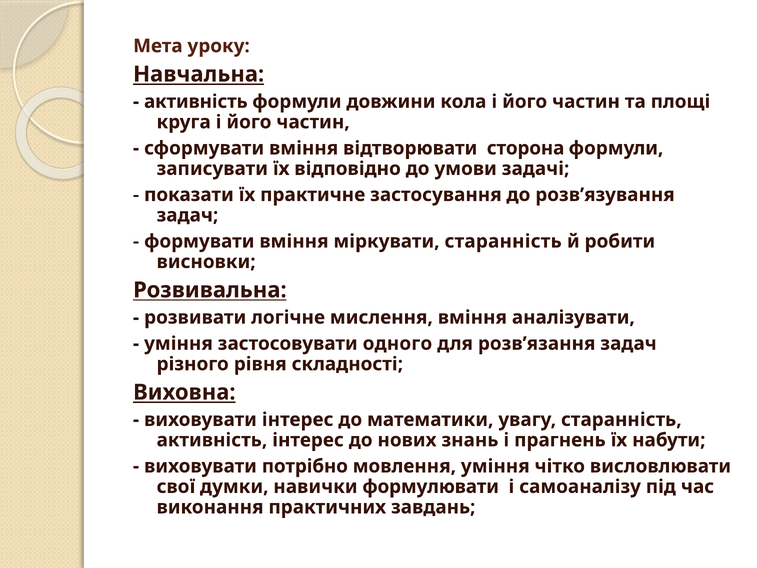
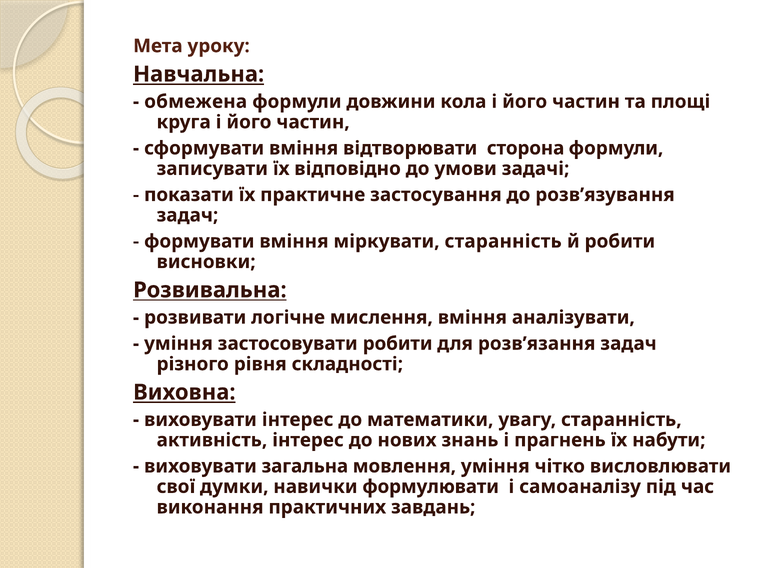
активність at (196, 102): активність -> обмежена
застосовувати одного: одного -> робити
потрібно: потрібно -> загальна
